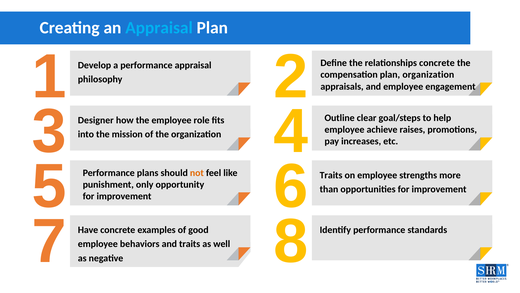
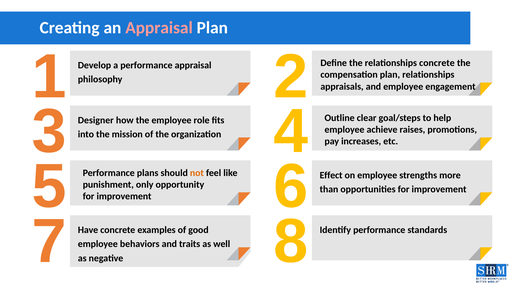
Appraisal at (159, 28) colour: light blue -> pink
plan organization: organization -> relationships
6 Traits: Traits -> Effect
